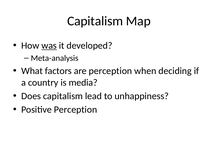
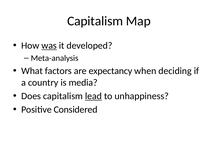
are perception: perception -> expectancy
lead underline: none -> present
Positive Perception: Perception -> Considered
